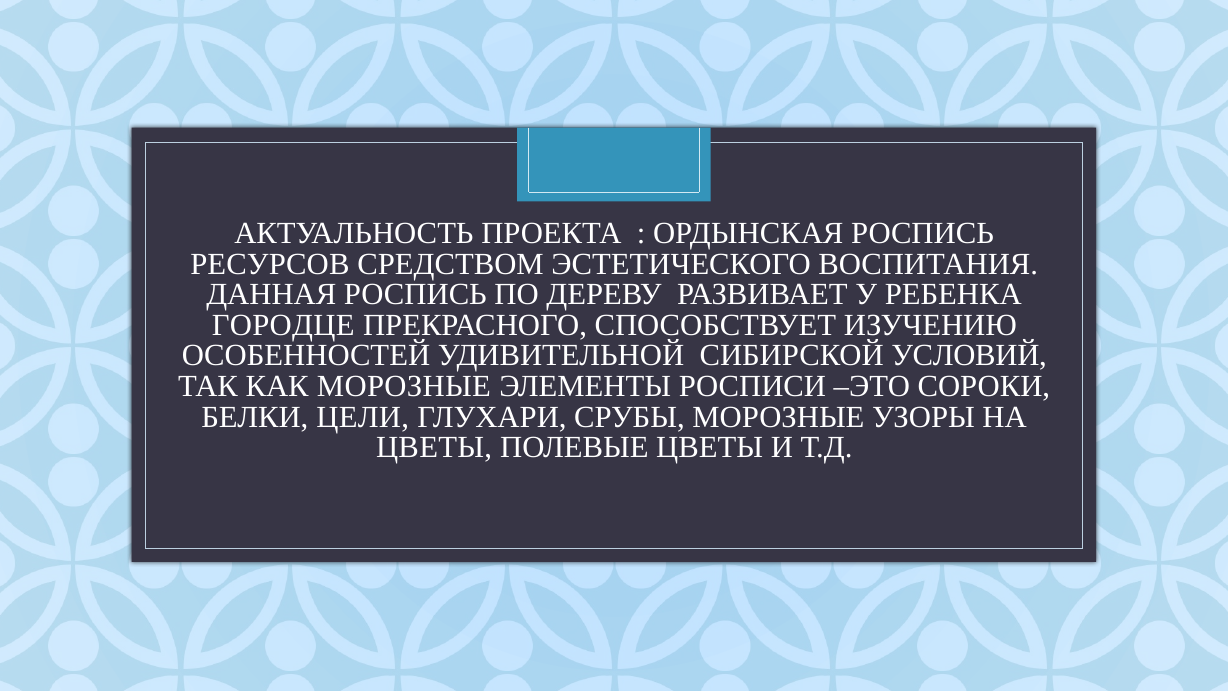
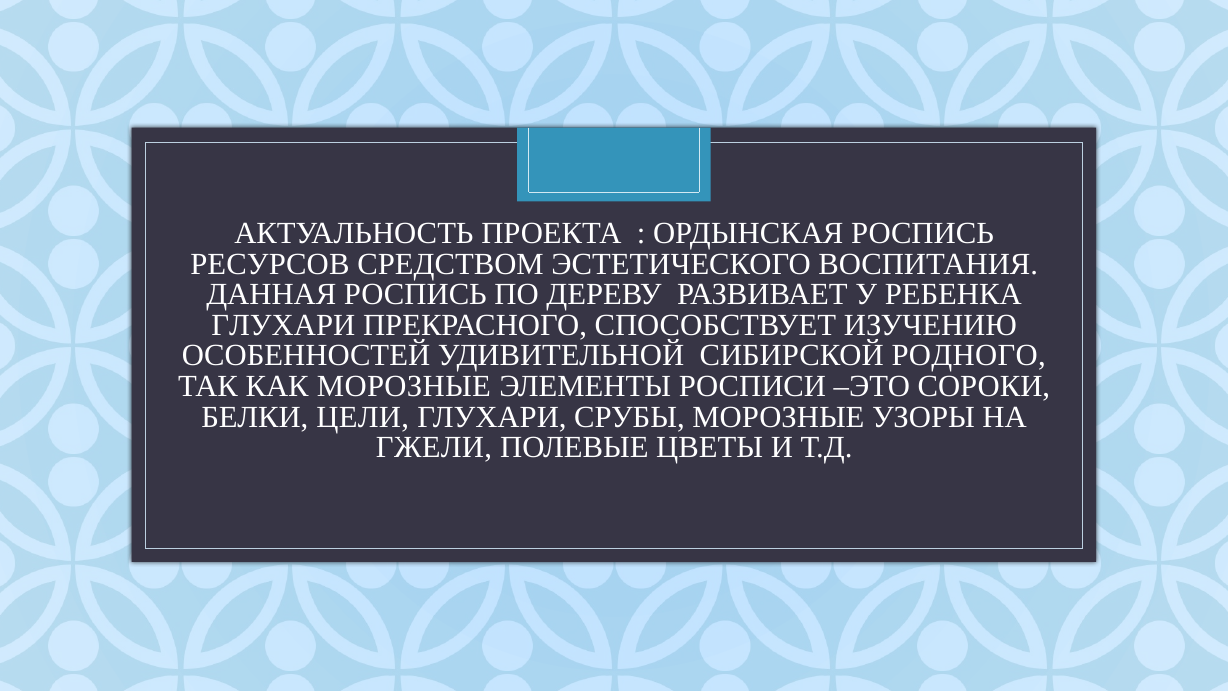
ГОРОДЦЕ at (283, 325): ГОРОДЦЕ -> ГЛУХАРИ
УСЛОВИЙ: УСЛОВИЙ -> РОДНОГО
ЦВЕТЫ at (434, 447): ЦВЕТЫ -> ГЖЕЛИ
